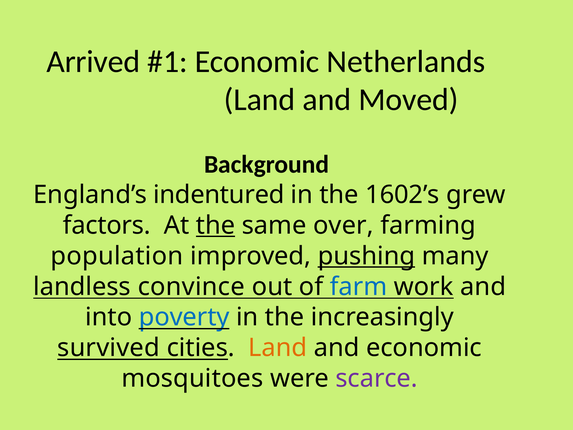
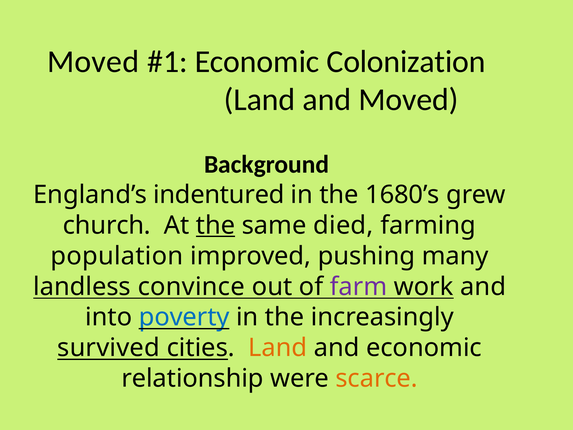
Arrived at (93, 61): Arrived -> Moved
Netherlands: Netherlands -> Colonization
1602’s: 1602’s -> 1680’s
factors: factors -> church
over: over -> died
pushing underline: present -> none
farm colour: blue -> purple
mosquitoes: mosquitoes -> relationship
scarce colour: purple -> orange
